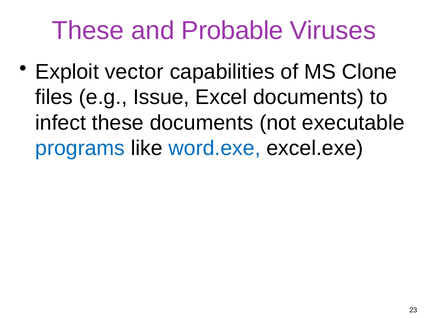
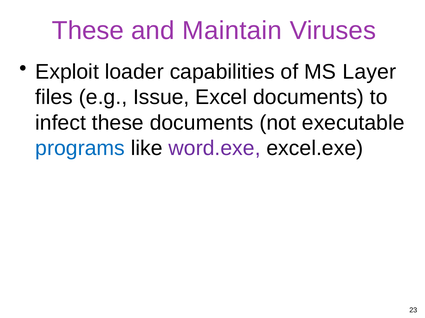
Probable: Probable -> Maintain
vector: vector -> loader
Clone: Clone -> Layer
word.exe colour: blue -> purple
